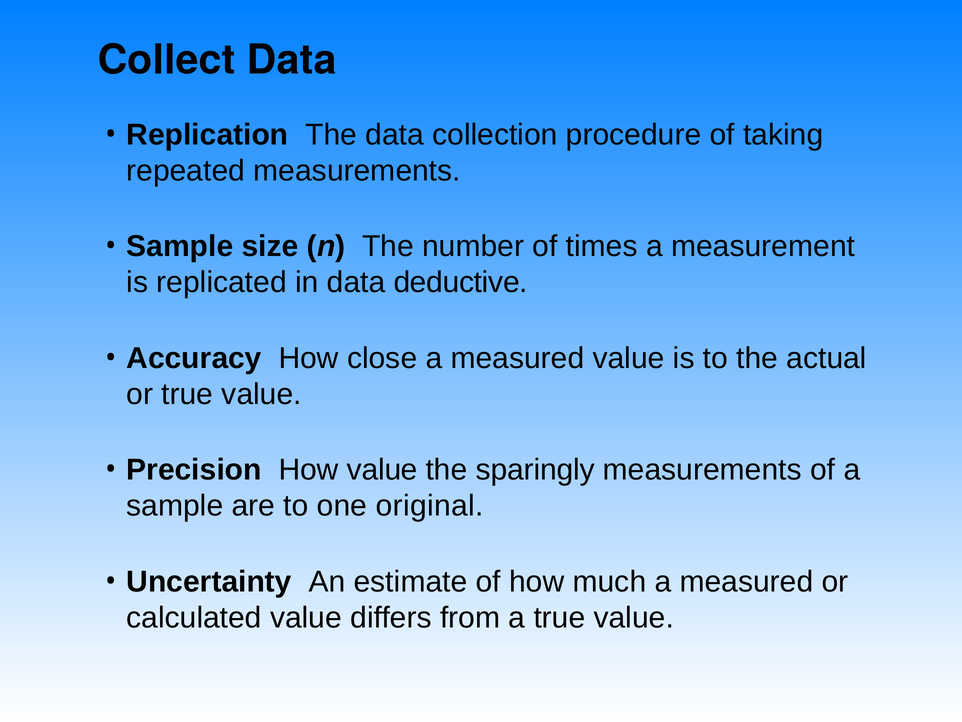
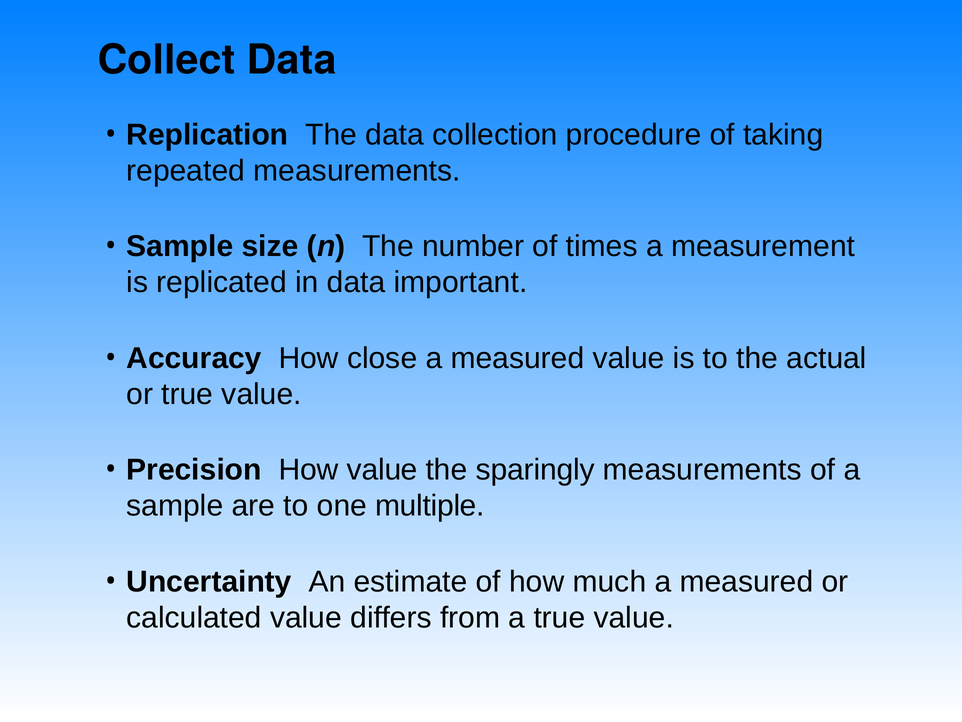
deductive: deductive -> important
original: original -> multiple
